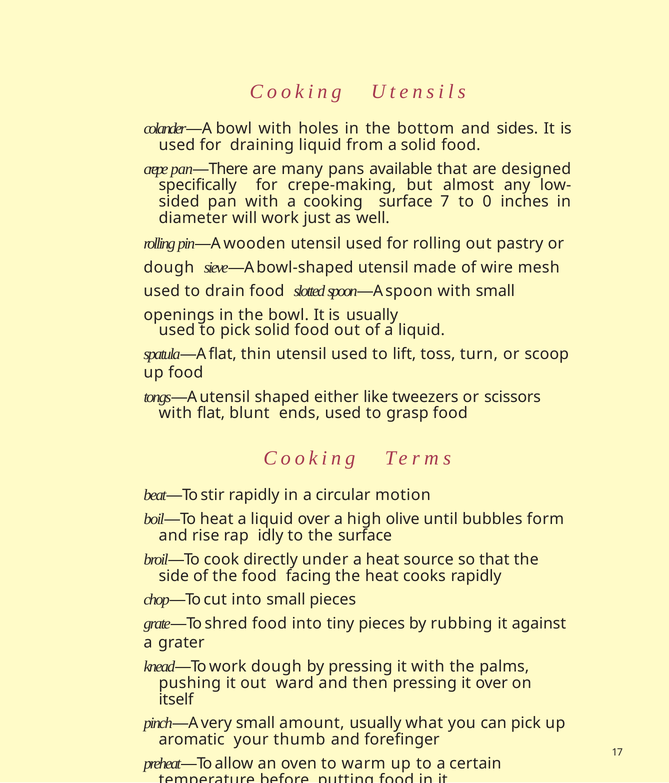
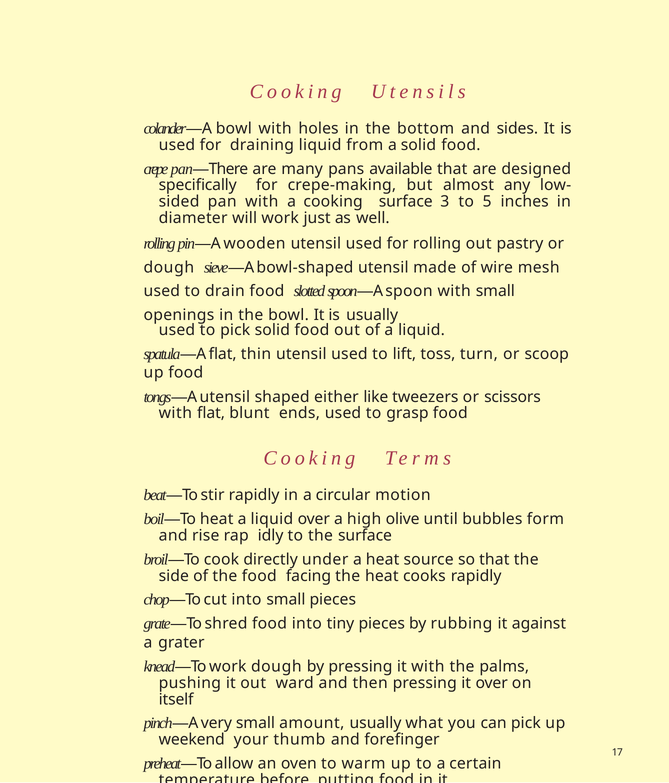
7: 7 -> 3
0: 0 -> 5
aromatic: aromatic -> weekend
